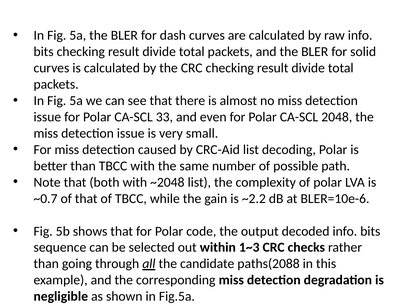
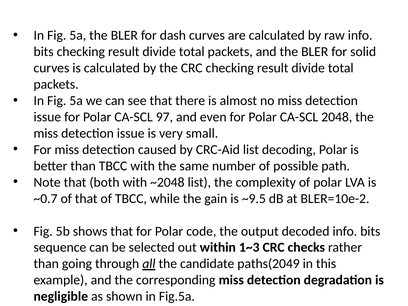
33: 33 -> 97
~2.2: ~2.2 -> ~9.5
BLER=10e-6: BLER=10e-6 -> BLER=10e-2
paths(2088: paths(2088 -> paths(2049
